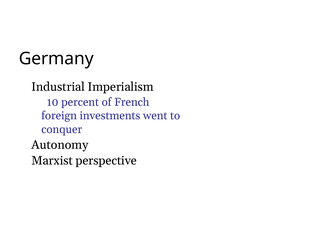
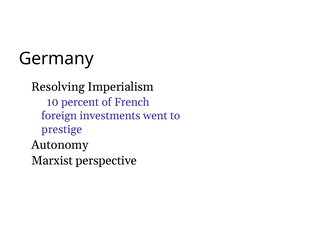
Industrial: Industrial -> Resolving
conquer: conquer -> prestige
